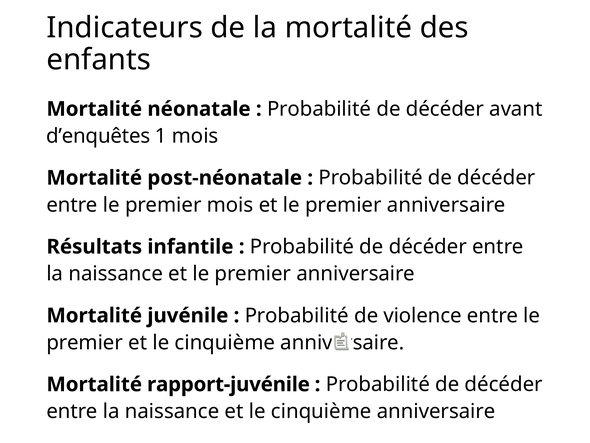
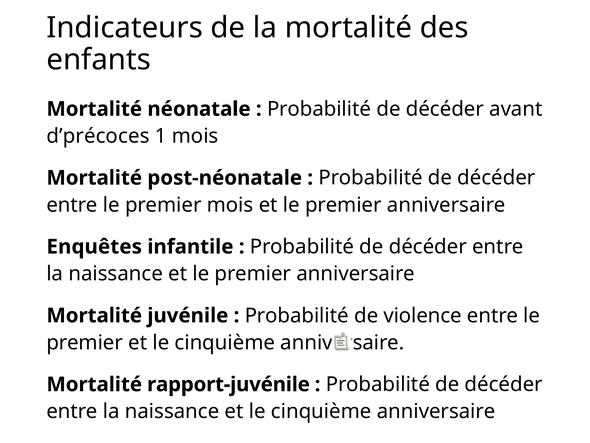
d’enquêtes: d’enquêtes -> d’précoces
Résultats: Résultats -> Enquêtes
